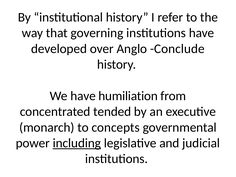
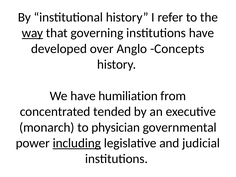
way underline: none -> present
Conclude: Conclude -> Concepts
concepts: concepts -> physician
